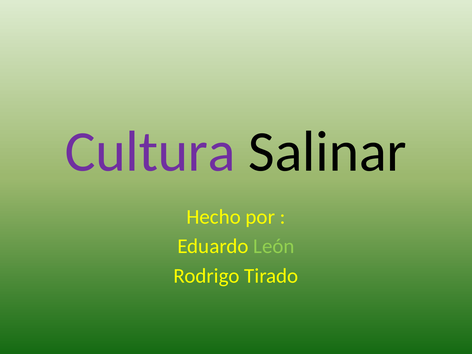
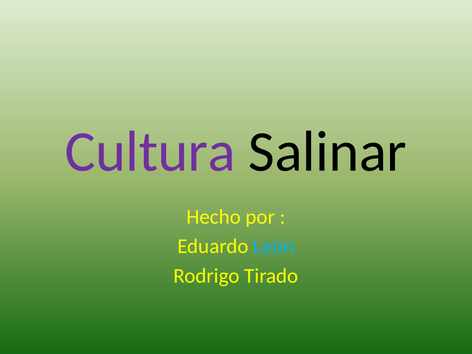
León colour: light green -> light blue
